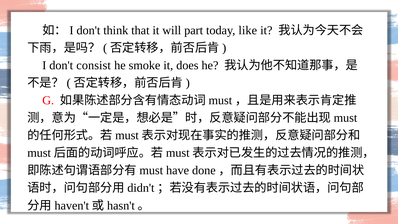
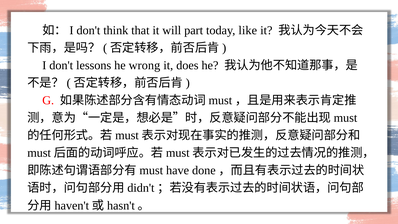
consist: consist -> lessons
smoke: smoke -> wrong
